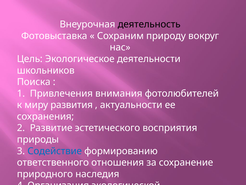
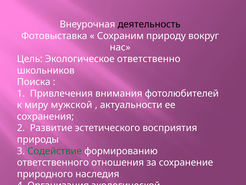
деятельности: деятельности -> ответственно
развития: развития -> мужской
Содействие colour: blue -> green
